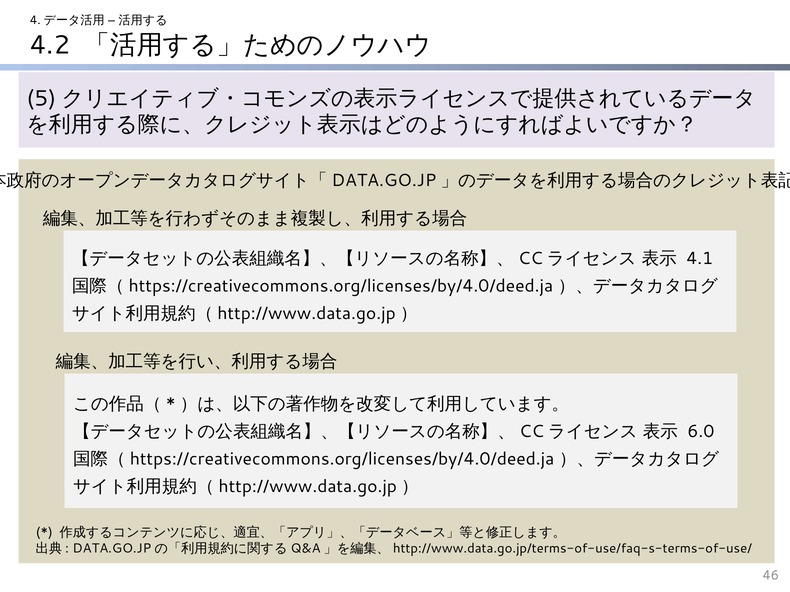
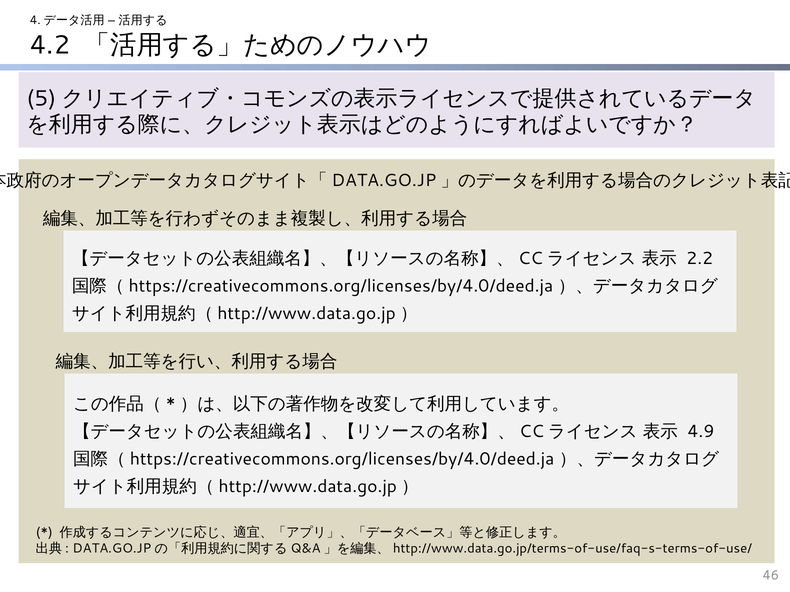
4.1: 4.1 -> 2.2
6.0: 6.0 -> 4.9
